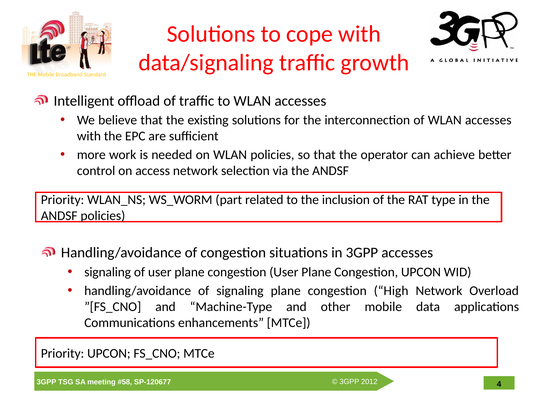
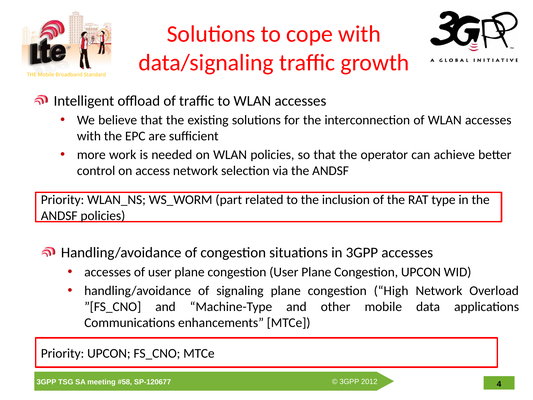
signaling at (108, 272): signaling -> accesses
